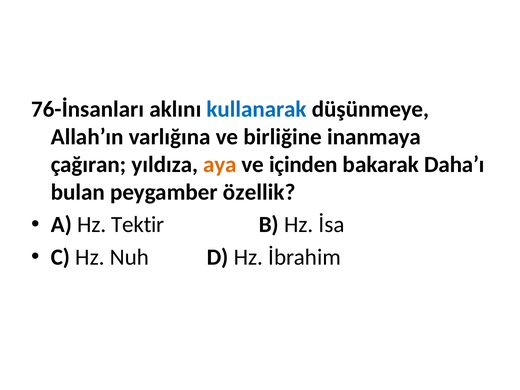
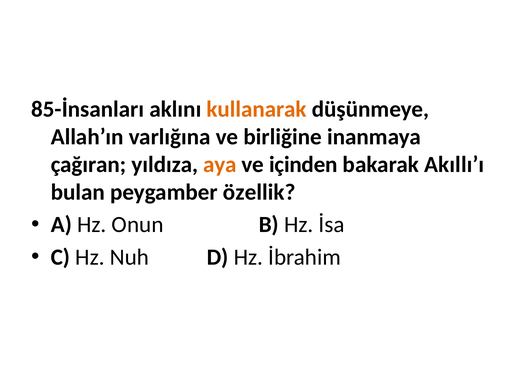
76-İnsanları: 76-İnsanları -> 85-İnsanları
kullanarak colour: blue -> orange
Daha’ı: Daha’ı -> Akıllı’ı
Tektir: Tektir -> Onun
